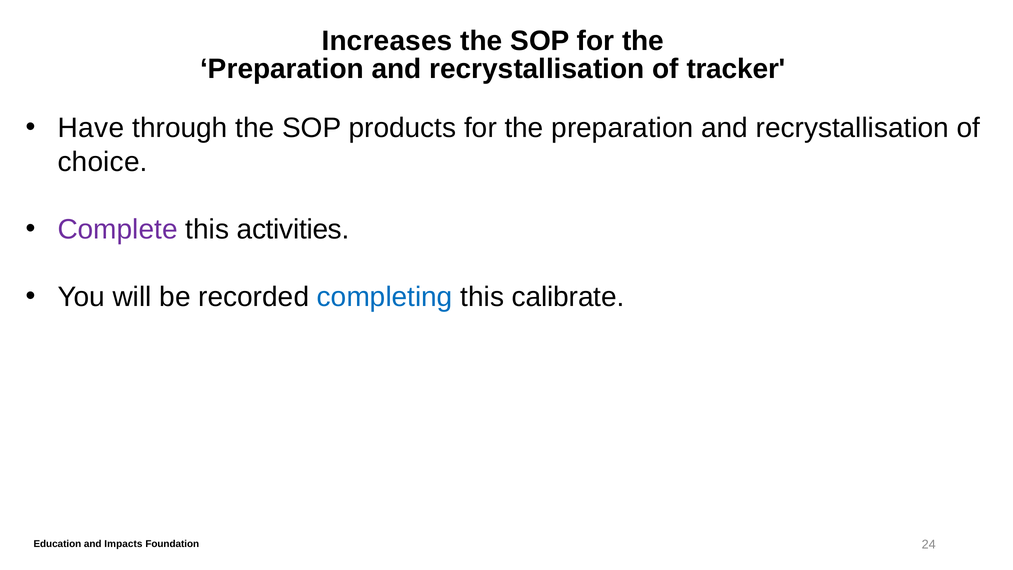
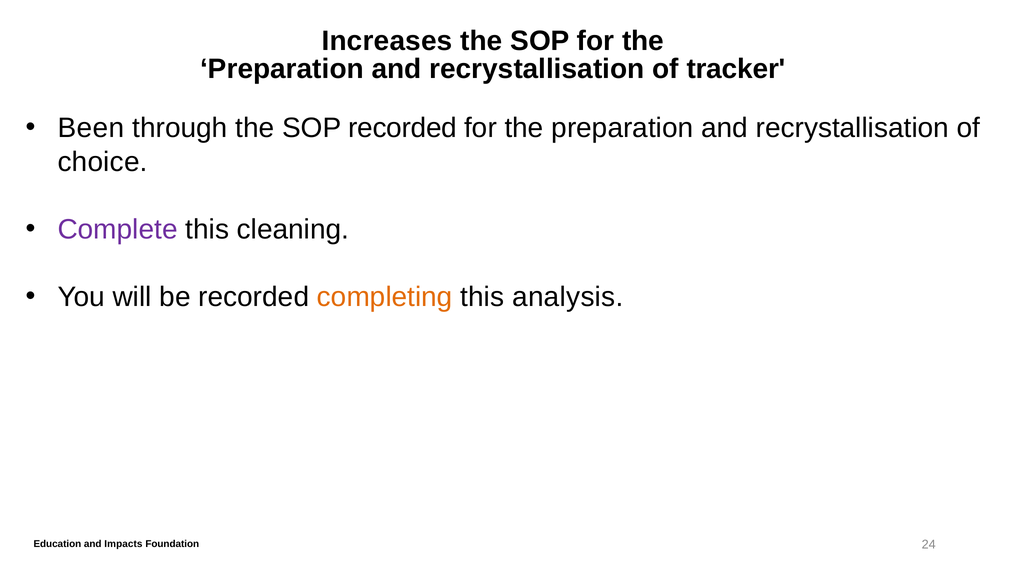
Have: Have -> Been
SOP products: products -> recorded
activities: activities -> cleaning
completing colour: blue -> orange
calibrate: calibrate -> analysis
